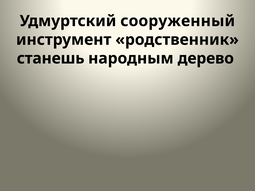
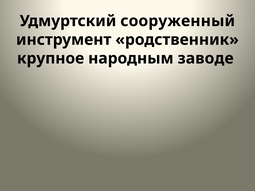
станешь: станешь -> крупное
дерево: дерево -> заводе
